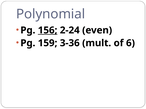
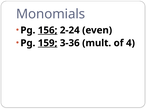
Polynomial: Polynomial -> Monomials
159 underline: none -> present
6: 6 -> 4
